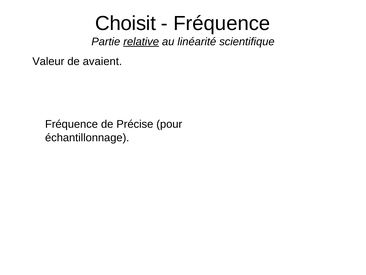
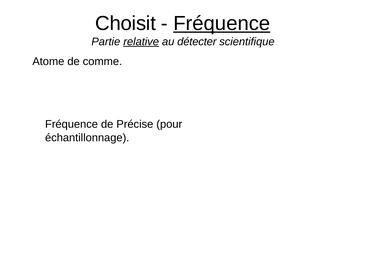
Fréquence at (222, 23) underline: none -> present
linéarité: linéarité -> détecter
Valeur: Valeur -> Atome
avaient: avaient -> comme
